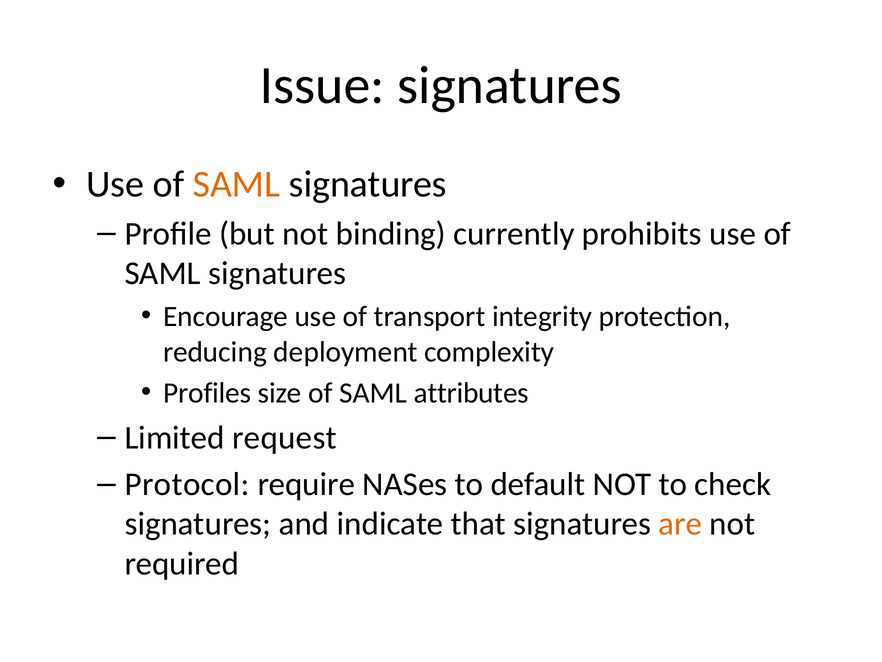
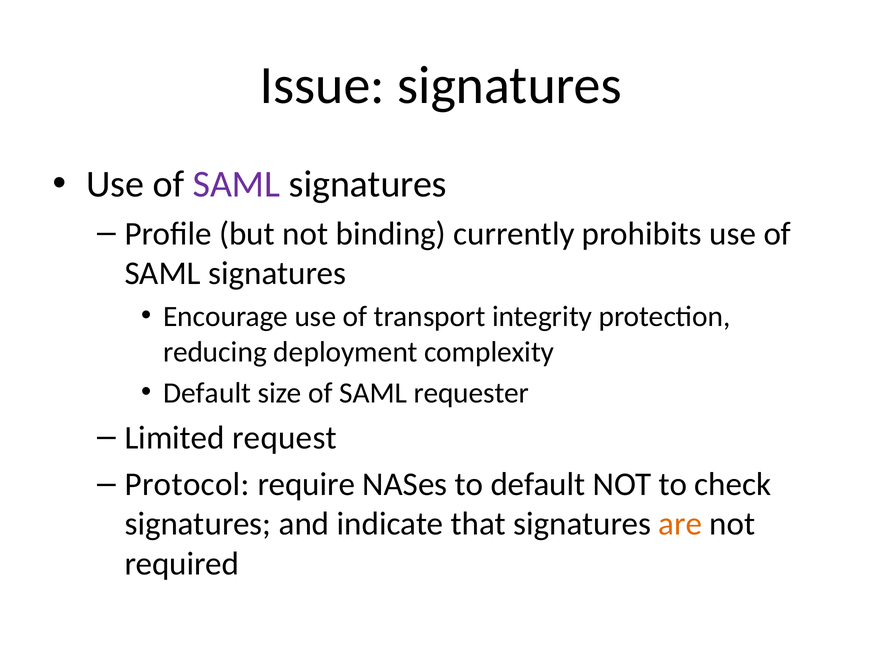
SAML at (236, 184) colour: orange -> purple
Profiles at (207, 393): Profiles -> Default
attributes: attributes -> requester
